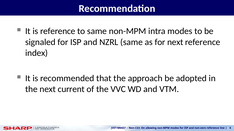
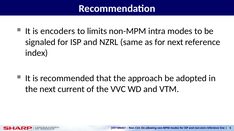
is reference: reference -> encoders
to same: same -> limits
